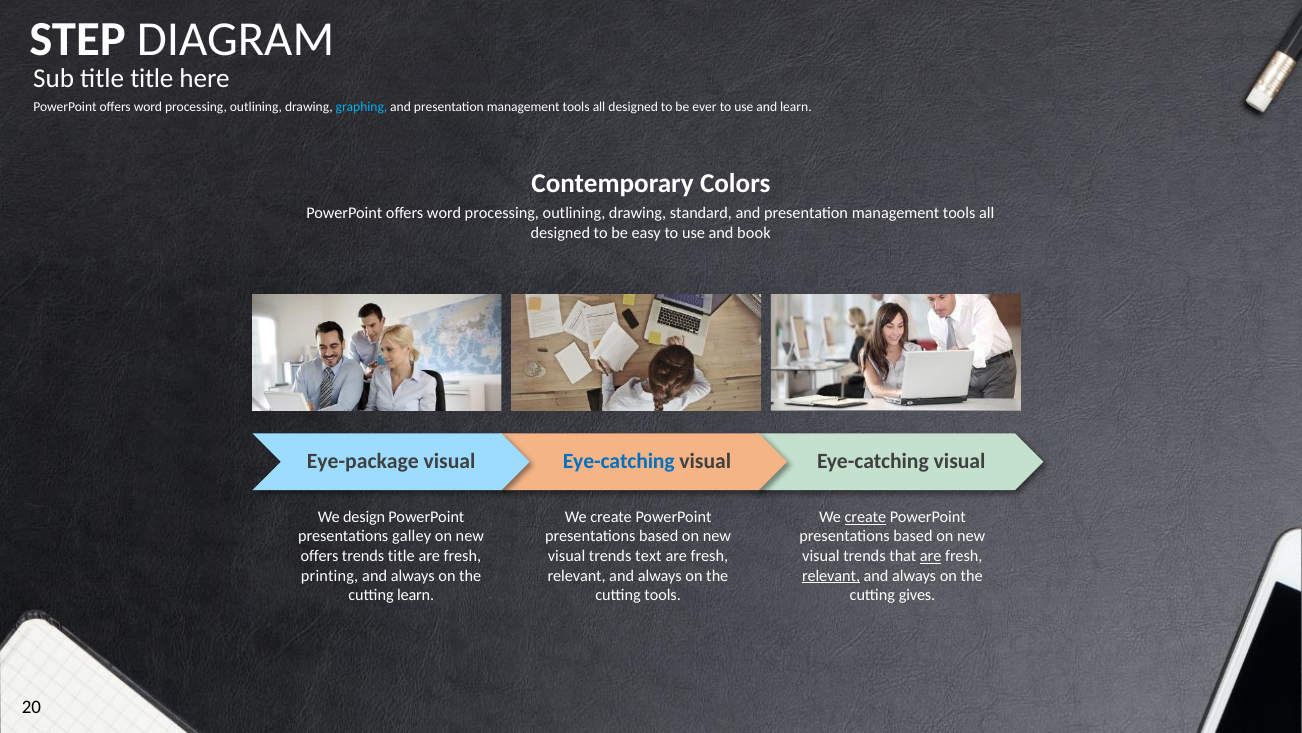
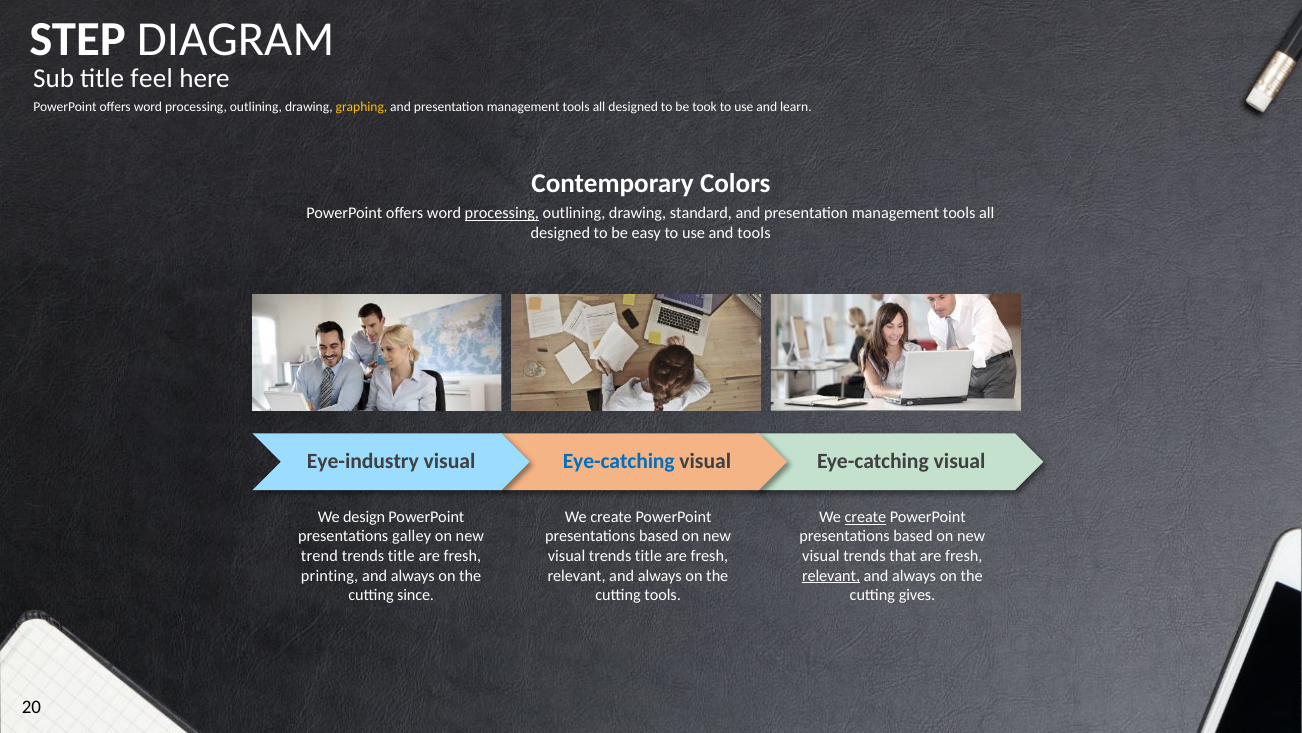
title title: title -> feel
graphing colour: light blue -> yellow
ever: ever -> took
processing at (502, 213) underline: none -> present
and book: book -> tools
Eye-package: Eye-package -> Eye-industry
offers at (320, 556): offers -> trend
visual trends text: text -> title
are at (931, 556) underline: present -> none
cutting learn: learn -> since
